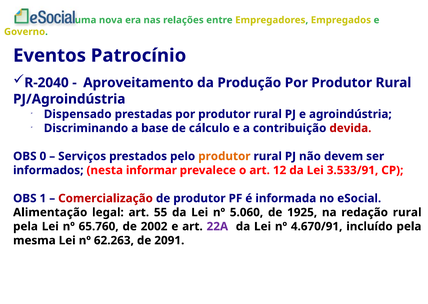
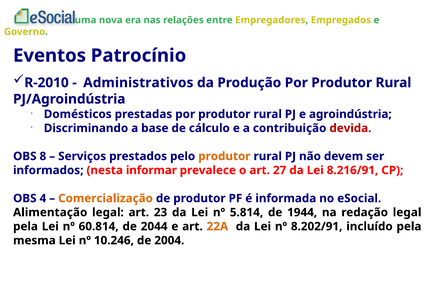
R-2040: R-2040 -> R-2010
Aproveitamento: Aproveitamento -> Administrativos
Dispensado: Dispensado -> Domésticos
0: 0 -> 8
12: 12 -> 27
3.533/91: 3.533/91 -> 8.216/91
1: 1 -> 4
Comercialização colour: red -> orange
55: 55 -> 23
5.060: 5.060 -> 5.814
1925: 1925 -> 1944
redação rural: rural -> legal
65.760: 65.760 -> 60.814
2002: 2002 -> 2044
22A colour: purple -> orange
4.670/91: 4.670/91 -> 8.202/91
62.263: 62.263 -> 10.246
2091: 2091 -> 2004
